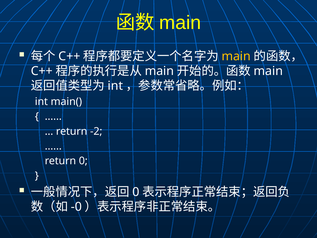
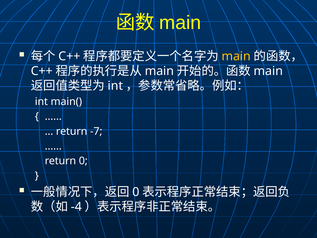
-2: -2 -> -7
-0: -0 -> -4
